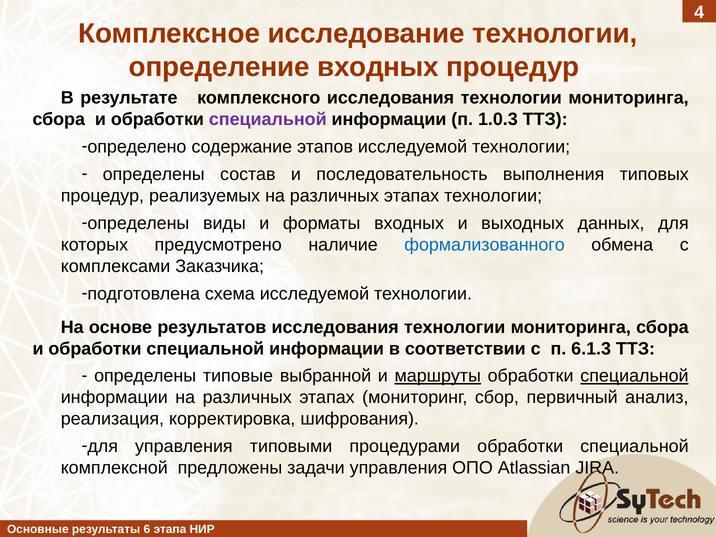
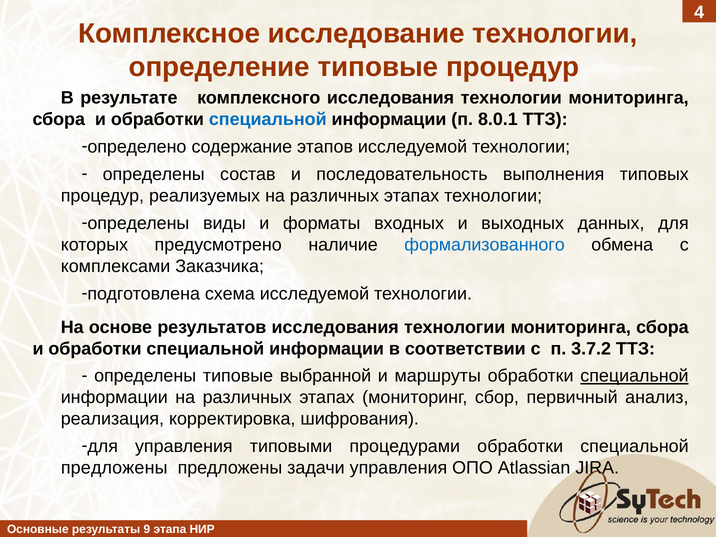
определение входных: входных -> типовые
специальной at (268, 119) colour: purple -> blue
1.0.3: 1.0.3 -> 8.0.1
6.1.3: 6.1.3 -> 3.7.2
маршруты underline: present -> none
комплексной at (114, 468): комплексной -> предложены
6: 6 -> 9
